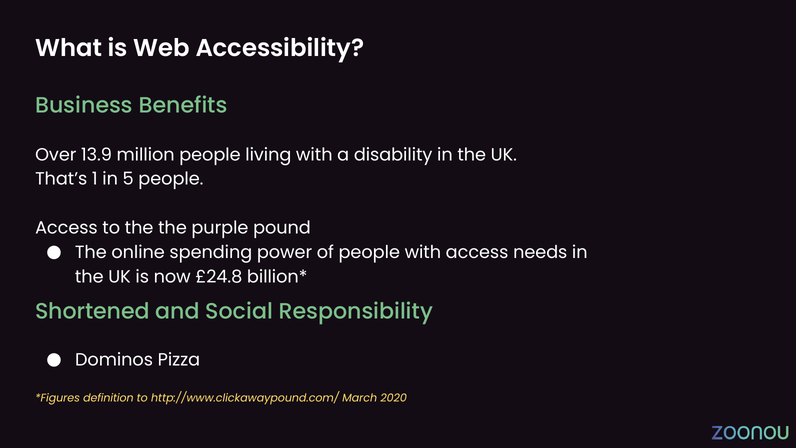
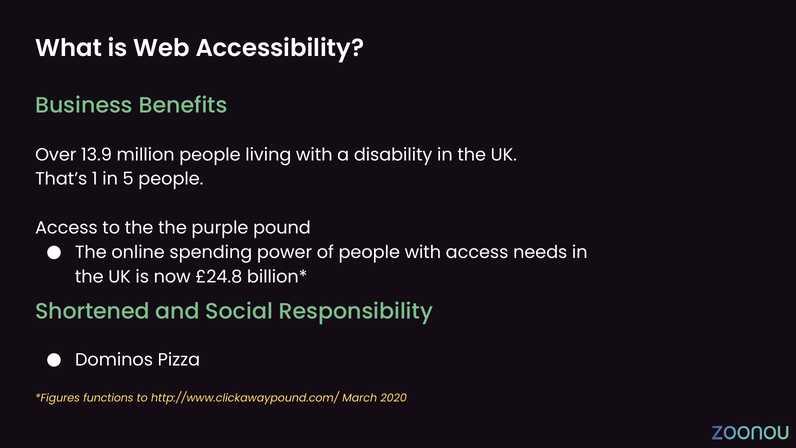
definition: definition -> functions
